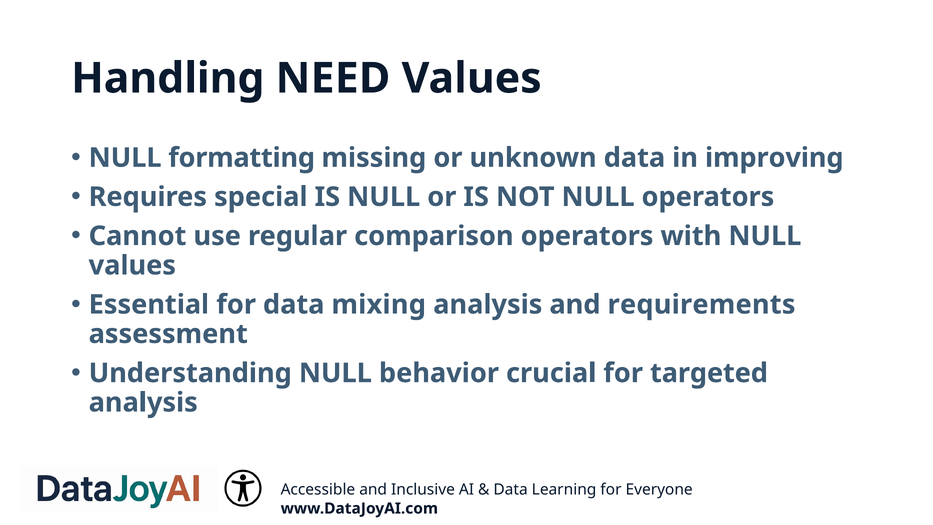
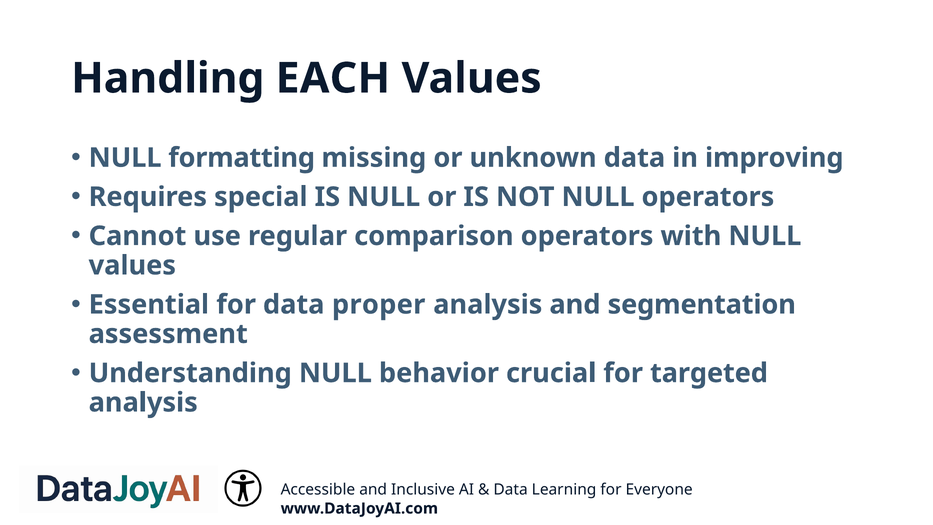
NEED: NEED -> EACH
mixing: mixing -> proper
requirements: requirements -> segmentation
